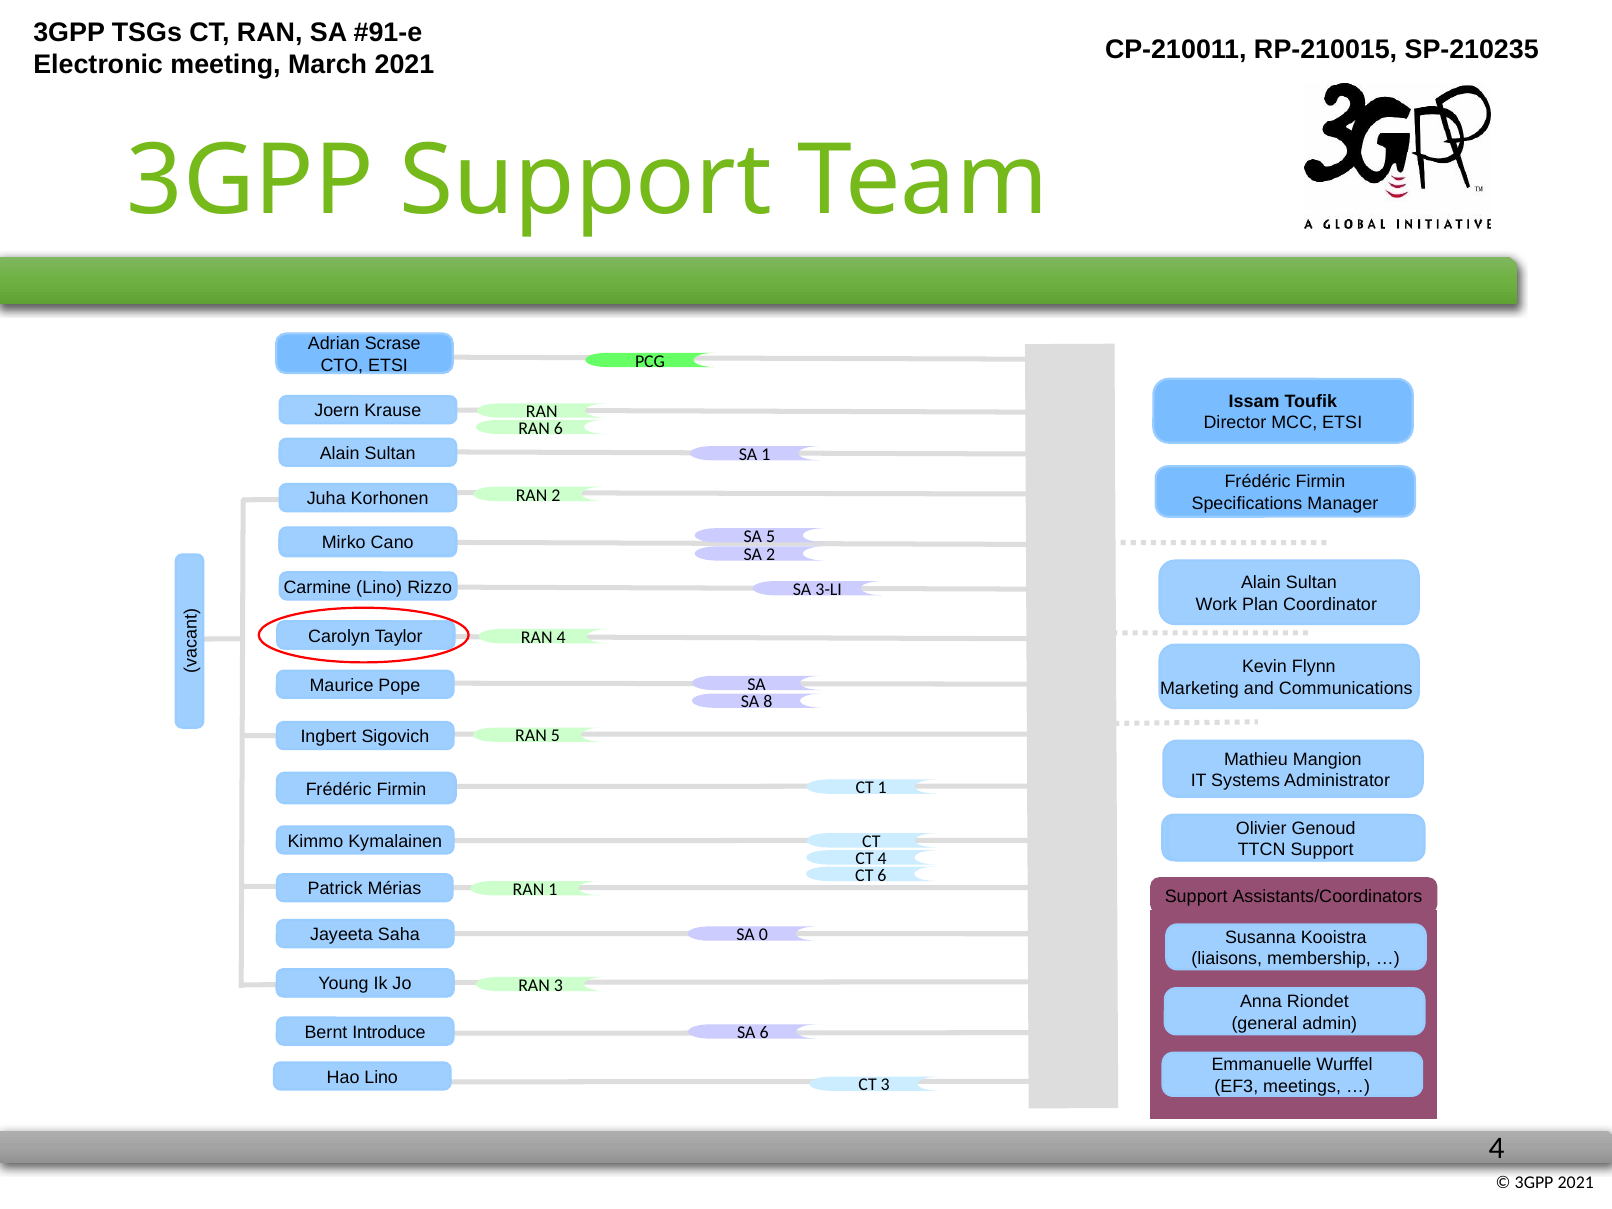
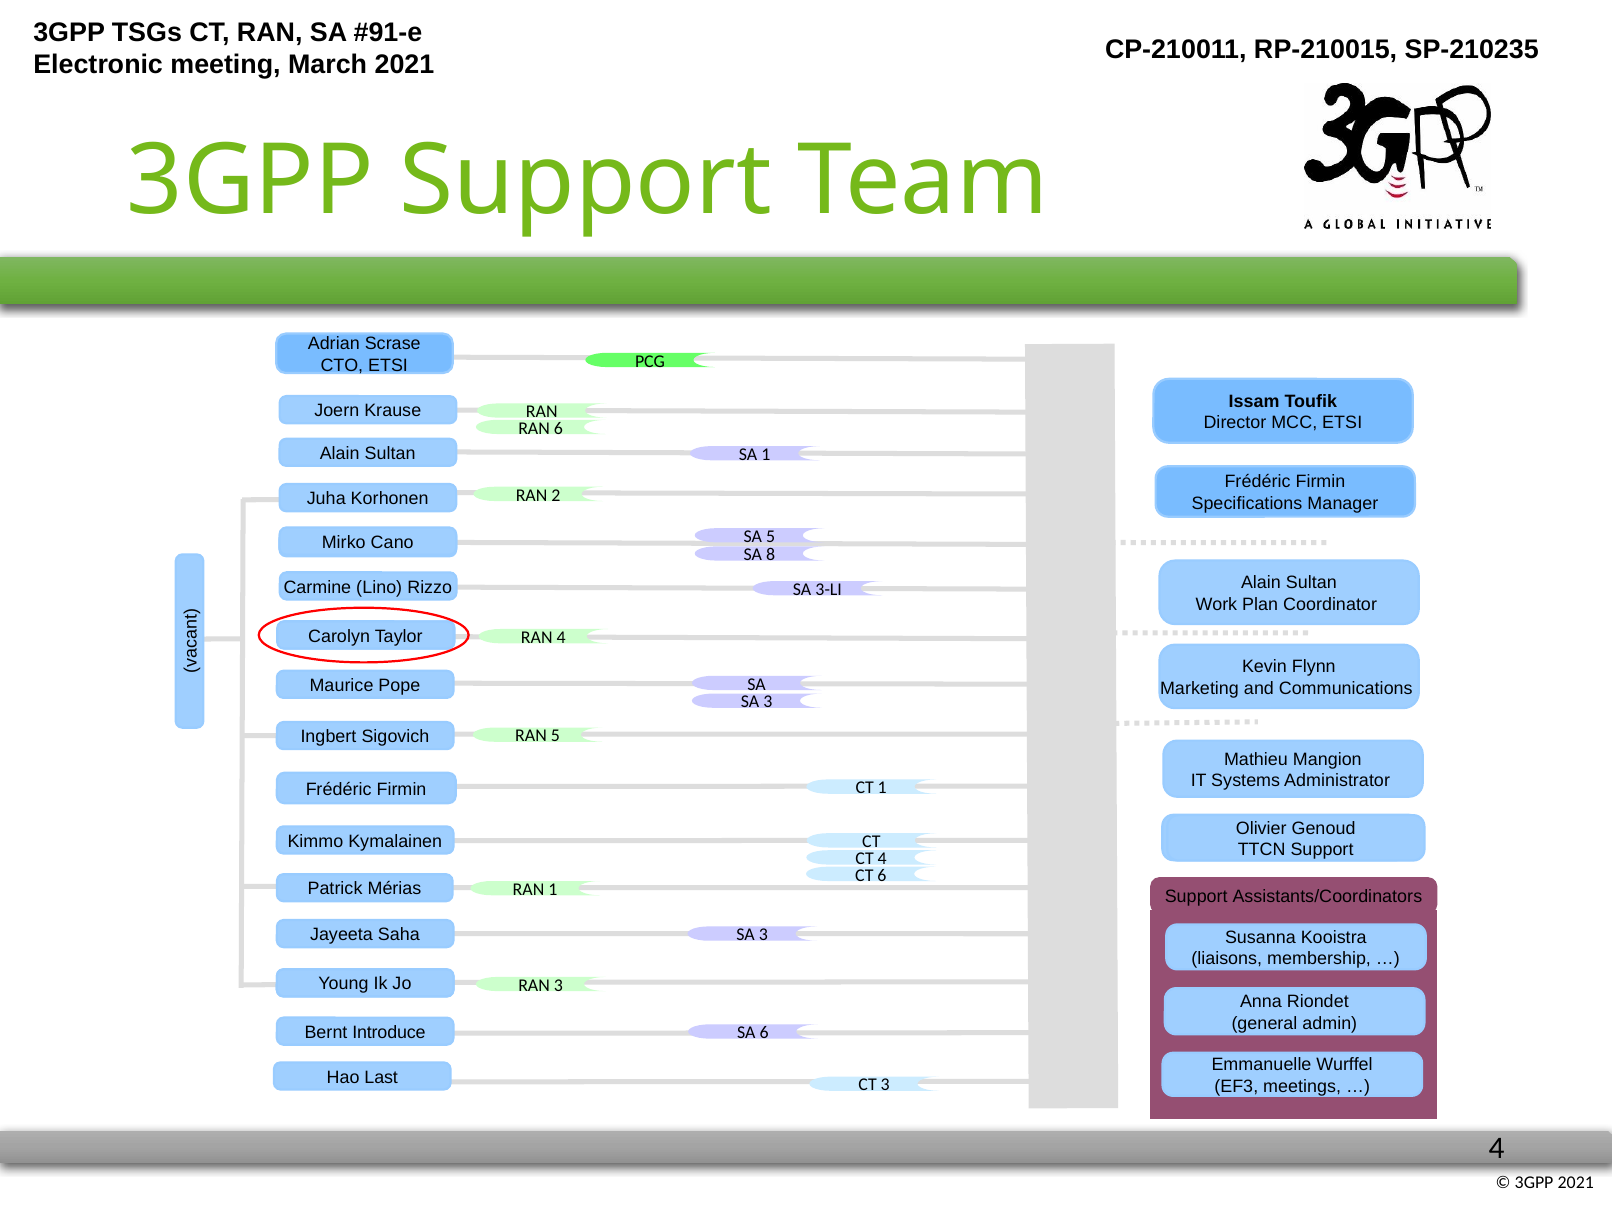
SA 2: 2 -> 8
8 at (768, 702): 8 -> 3
0 at (763, 935): 0 -> 3
Hao Lino: Lino -> Last
